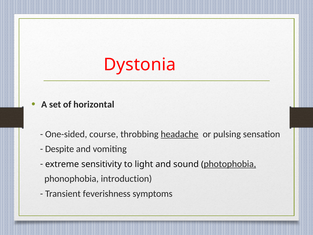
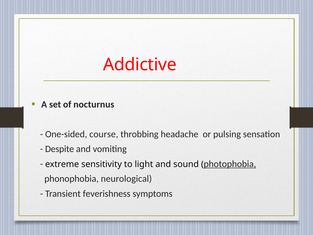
Dystonia: Dystonia -> Addictive
horizontal: horizontal -> nocturnus
headache underline: present -> none
introduction: introduction -> neurological
